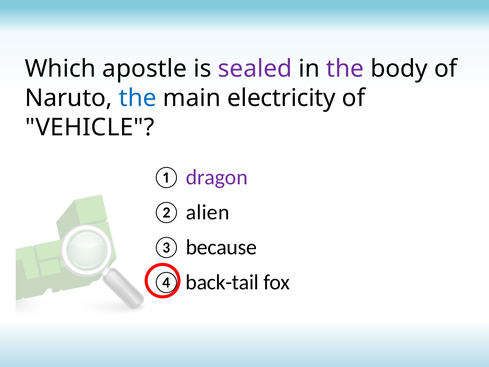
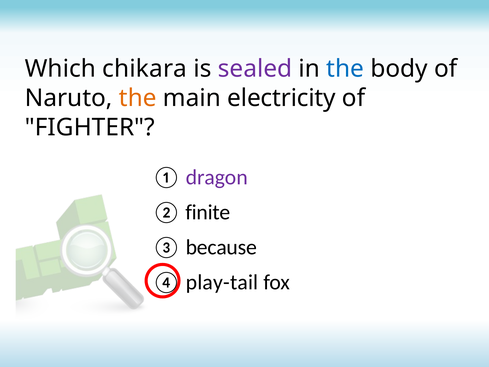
apostle: apostle -> chikara
the at (345, 69) colour: purple -> blue
the at (138, 98) colour: blue -> orange
VEHICLE: VEHICLE -> FIGHTER
alien: alien -> finite
back-tail: back-tail -> play-tail
